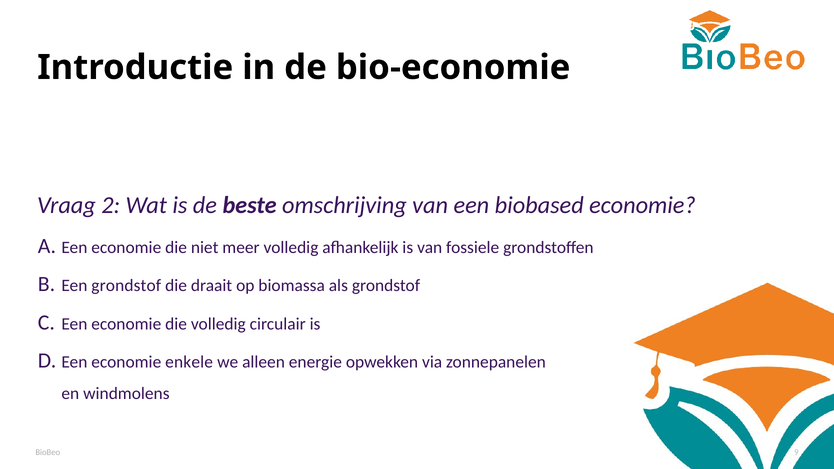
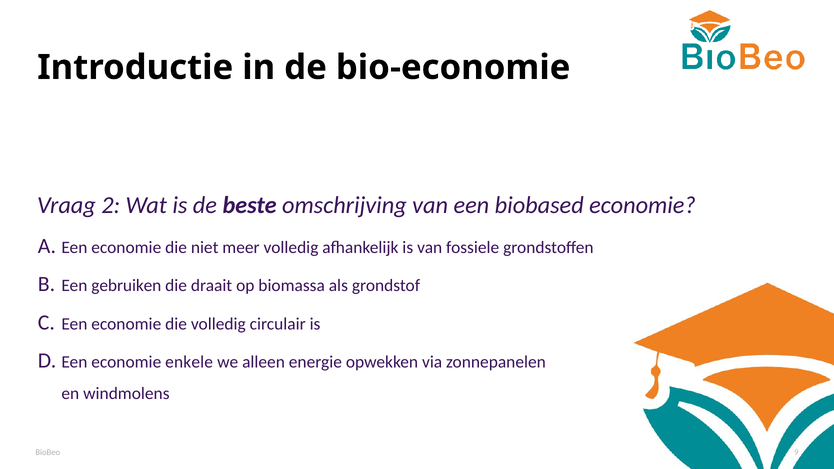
Een grondstof: grondstof -> gebruiken
